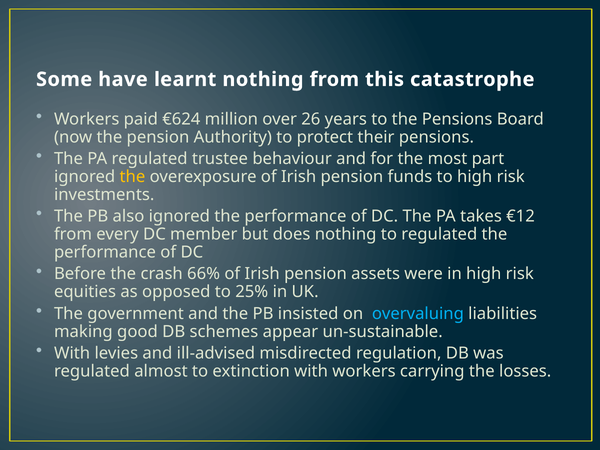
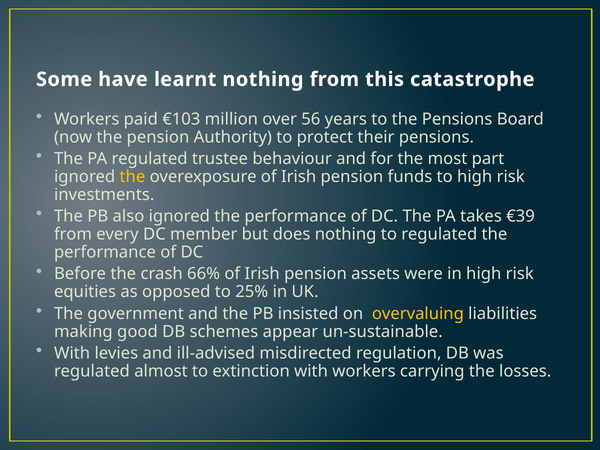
€624: €624 -> €103
26: 26 -> 56
€12: €12 -> €39
overvaluing colour: light blue -> yellow
